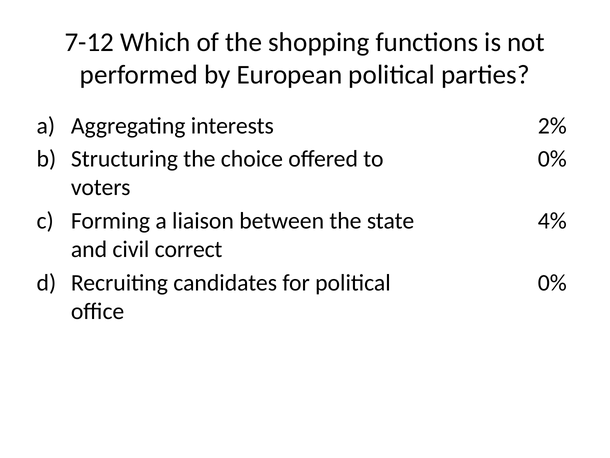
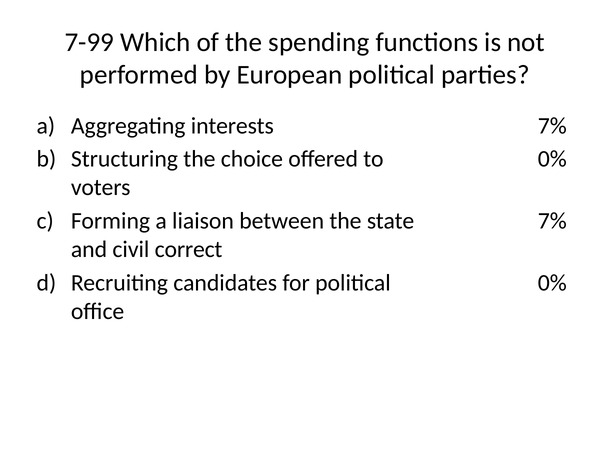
7-12: 7-12 -> 7-99
shopping: shopping -> spending
2% at (552, 126): 2% -> 7%
4% at (552, 221): 4% -> 7%
